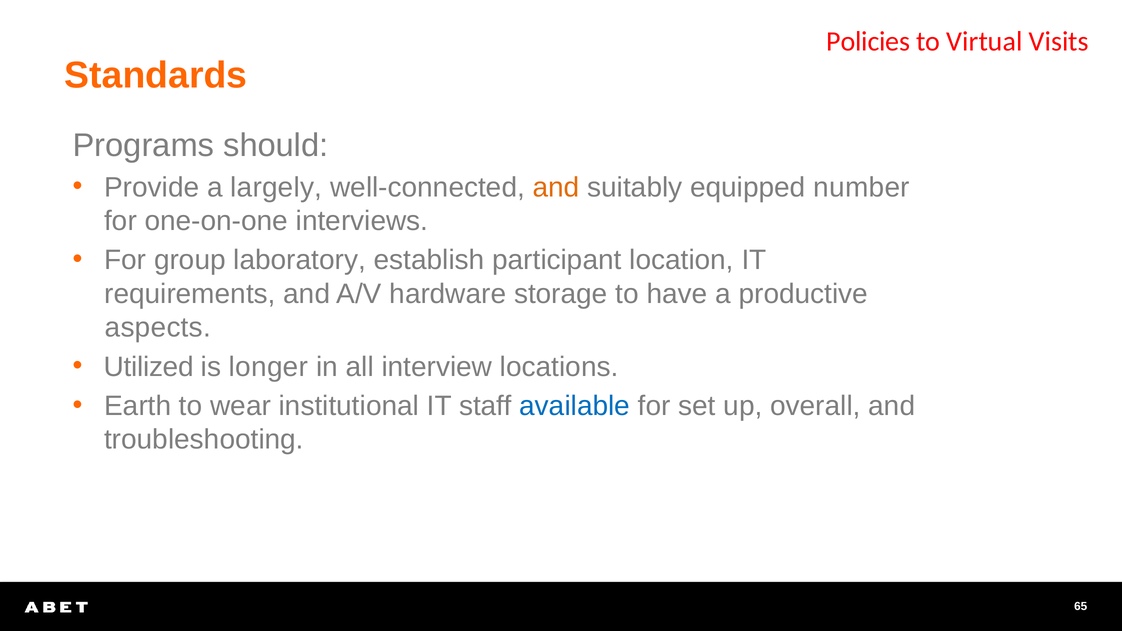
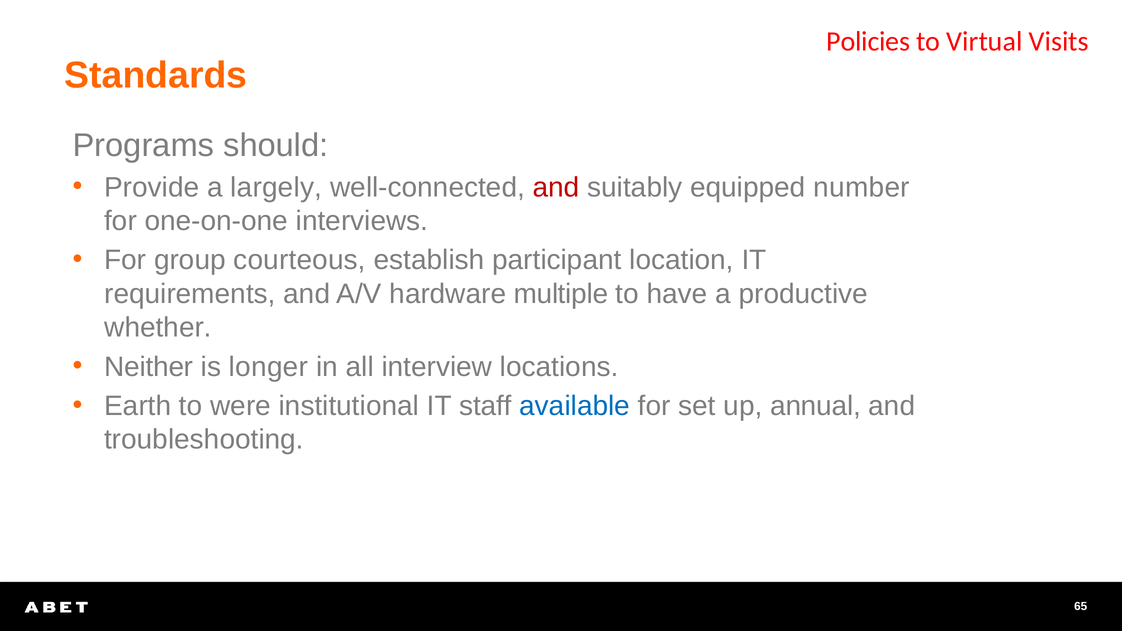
and at (556, 187) colour: orange -> red
laboratory: laboratory -> courteous
storage: storage -> multiple
aspects: aspects -> whether
Utilized: Utilized -> Neither
wear: wear -> were
overall: overall -> annual
